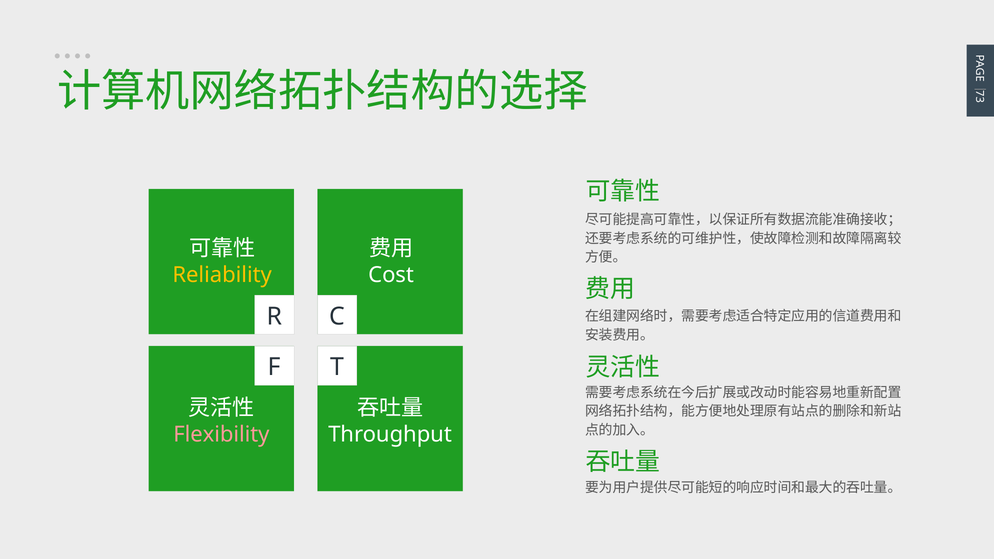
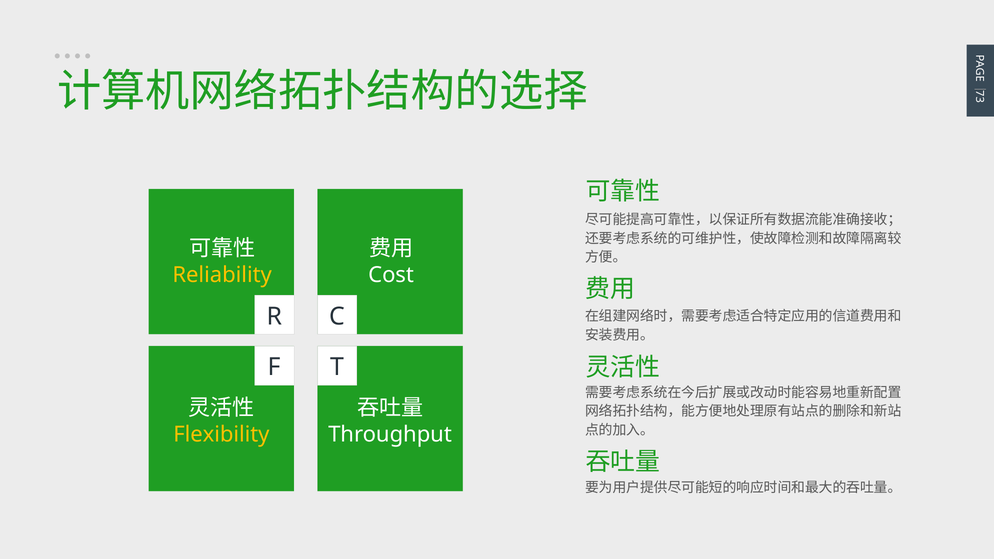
Flexibility colour: pink -> yellow
